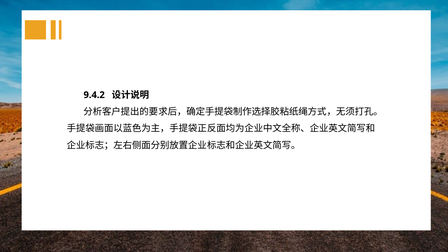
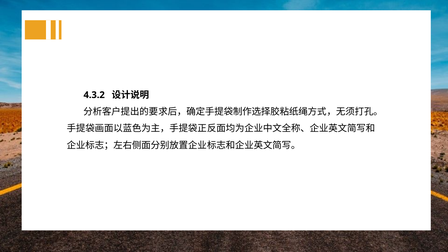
9.4.2: 9.4.2 -> 4.3.2
